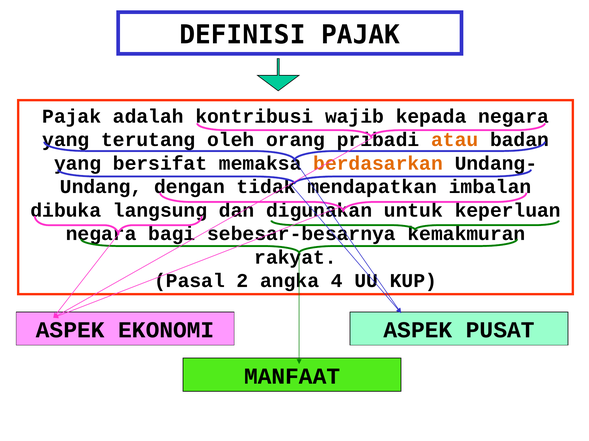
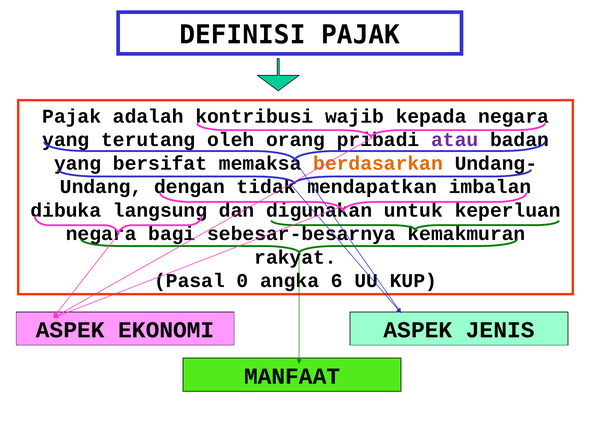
atau colour: orange -> purple
2: 2 -> 0
4: 4 -> 6
PUSAT: PUSAT -> JENIS
